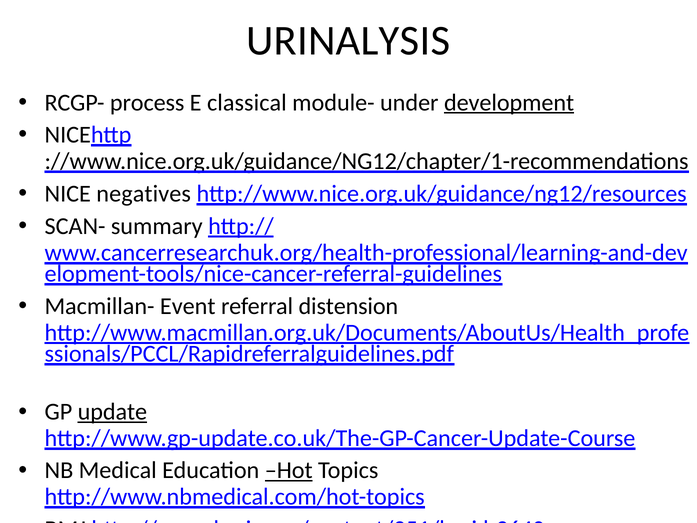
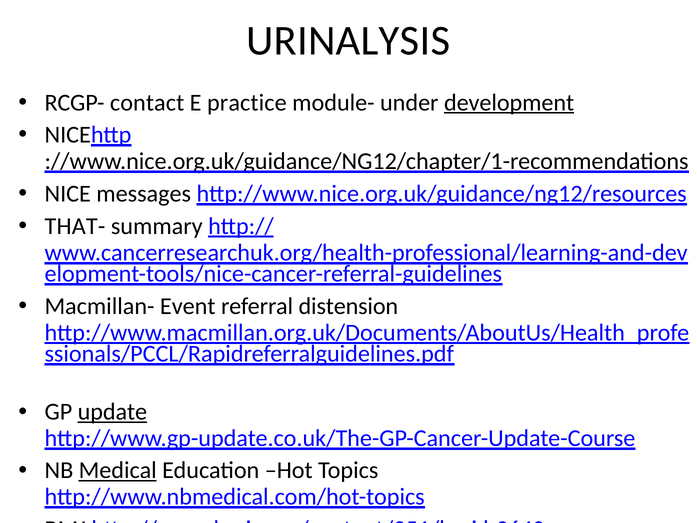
process: process -> contact
classical: classical -> practice
negatives: negatives -> messages
SCAN-: SCAN- -> THAT-
Medical underline: none -> present
Hot underline: present -> none
